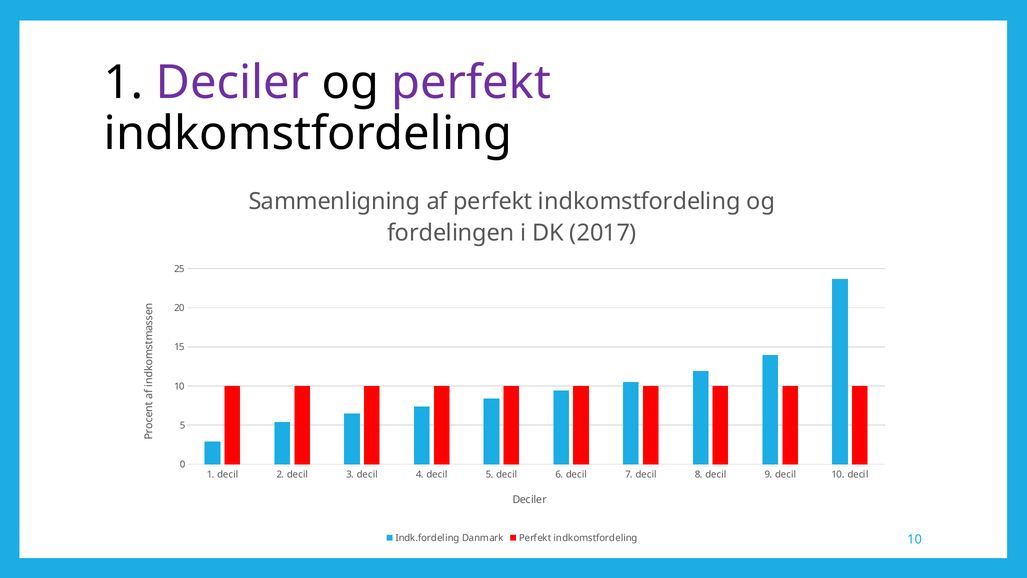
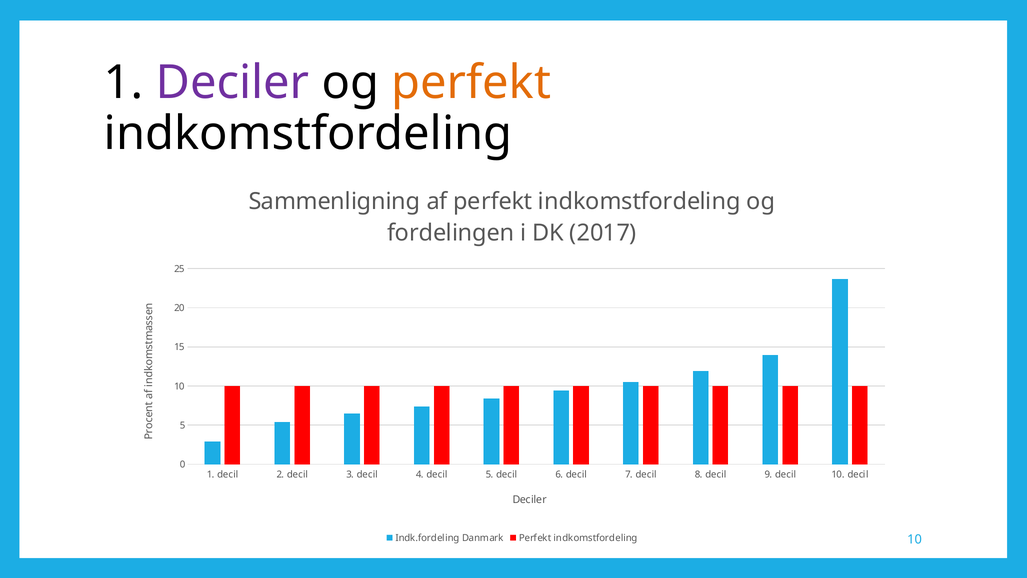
perfekt at (471, 83) colour: purple -> orange
